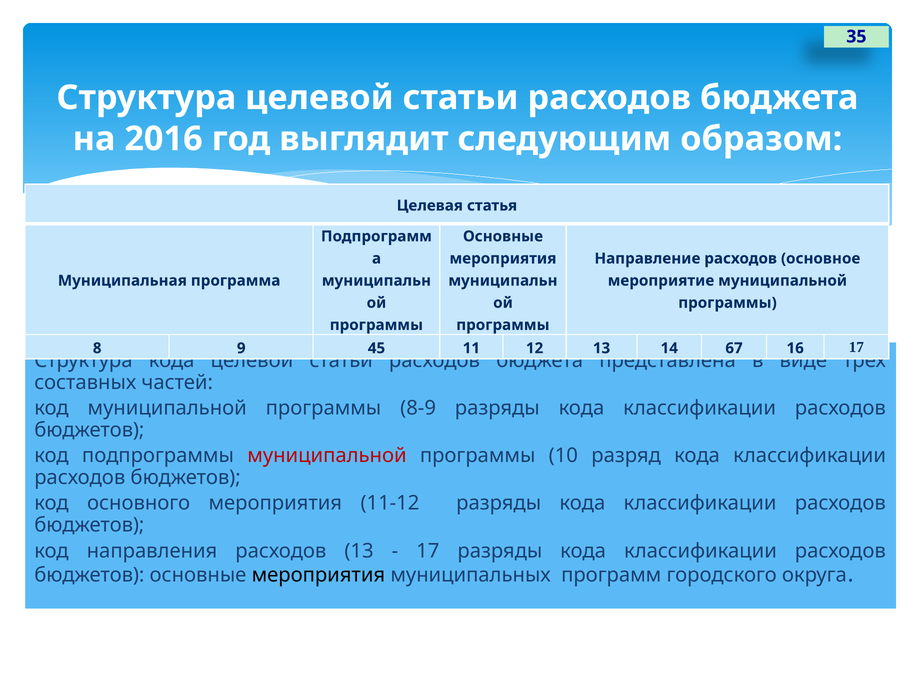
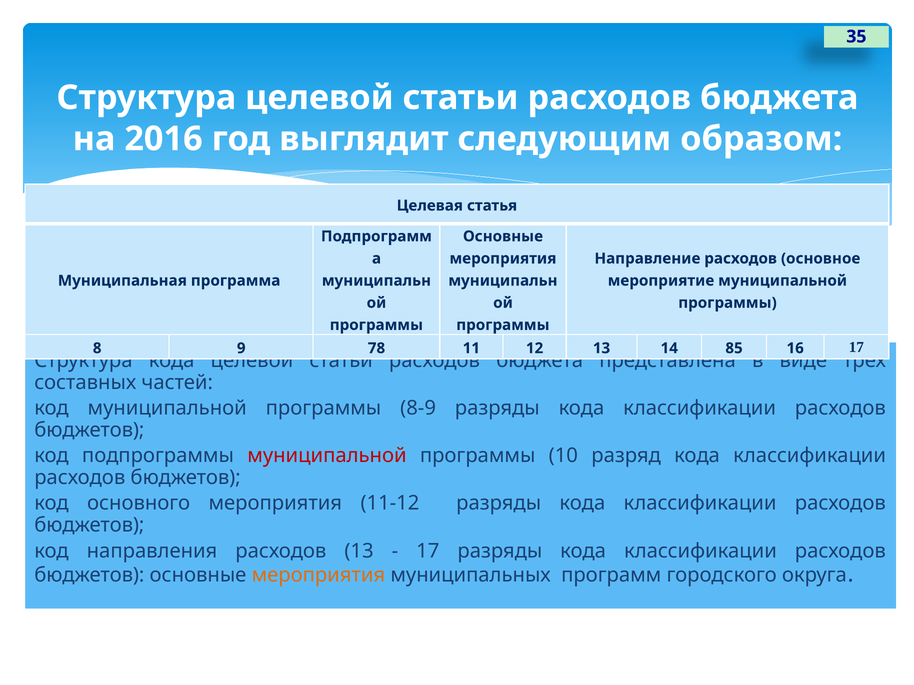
45: 45 -> 78
67: 67 -> 85
мероприятия at (318, 576) colour: black -> orange
